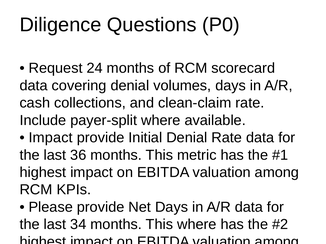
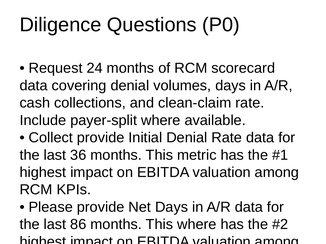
Impact at (51, 138): Impact -> Collect
34: 34 -> 86
